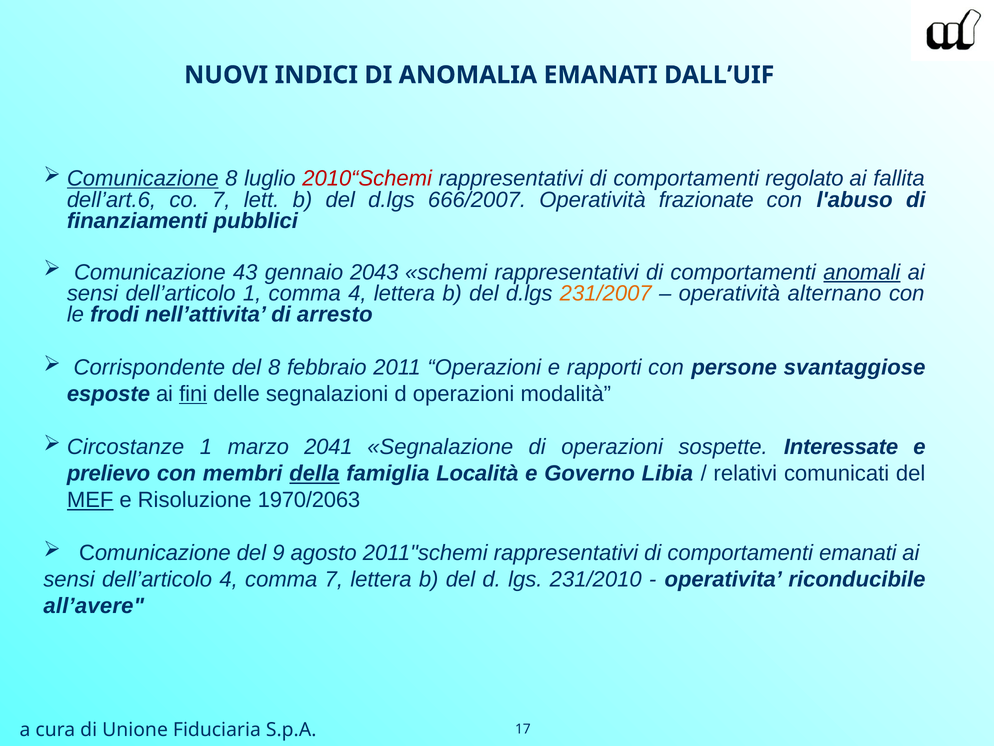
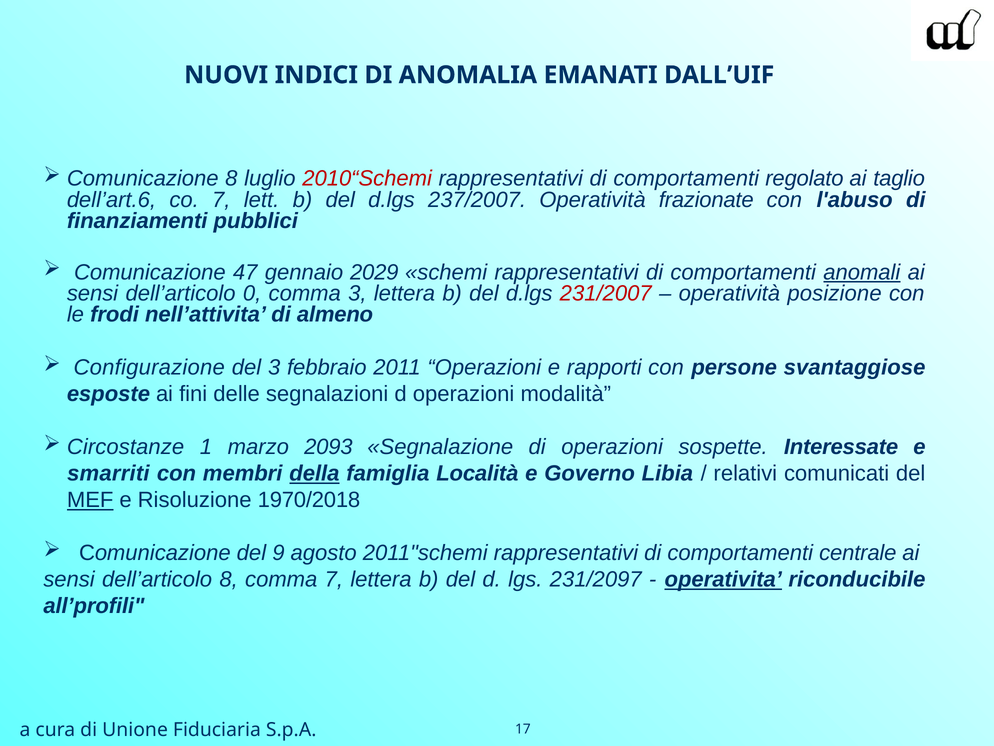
Comunicazione at (143, 178) underline: present -> none
fallita: fallita -> taglio
666/2007: 666/2007 -> 237/2007
43: 43 -> 47
2043: 2043 -> 2029
dell’articolo 1: 1 -> 0
comma 4: 4 -> 3
231/2007 colour: orange -> red
alternano: alternano -> posizione
arresto: arresto -> almeno
Corrispondente: Corrispondente -> Configurazione
del 8: 8 -> 3
fini underline: present -> none
2041: 2041 -> 2093
prelievo: prelievo -> smarriti
1970/2063: 1970/2063 -> 1970/2018
comportamenti emanati: emanati -> centrale
dell’articolo 4: 4 -> 8
231/2010: 231/2010 -> 231/2097
operativita underline: none -> present
all’avere: all’avere -> all’profili
